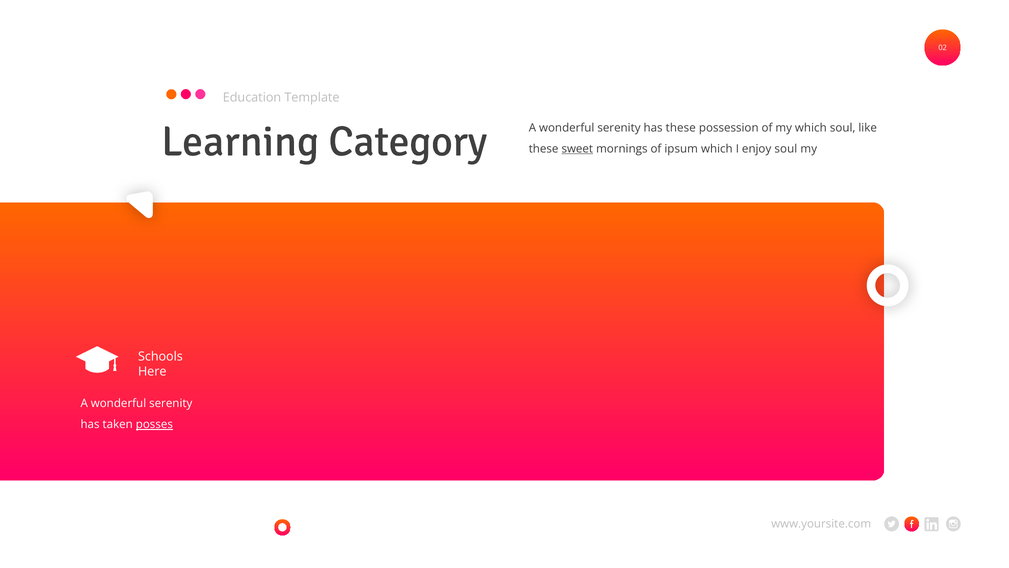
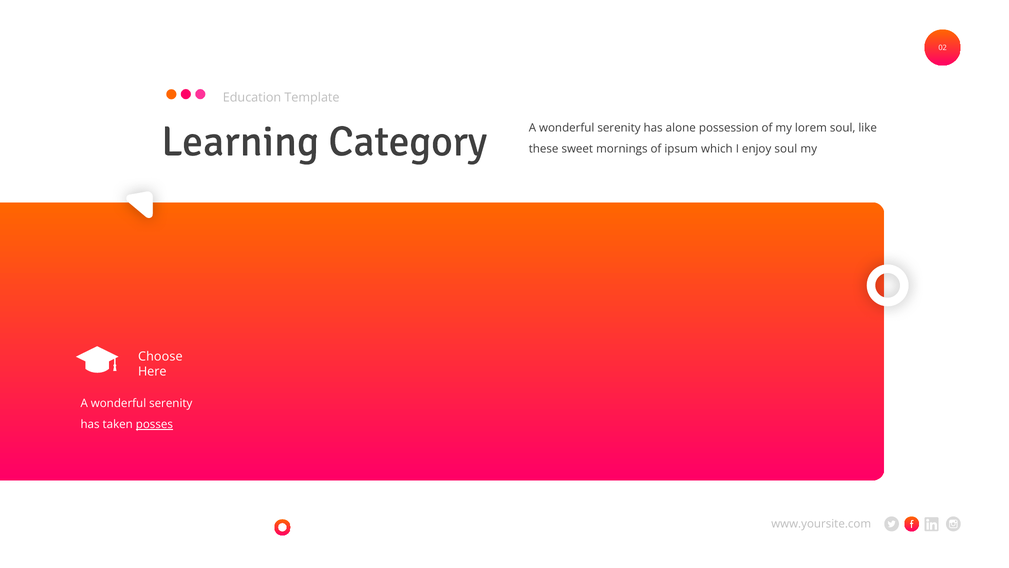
has these: these -> alone
my which: which -> lorem
sweet underline: present -> none
Schools: Schools -> Choose
